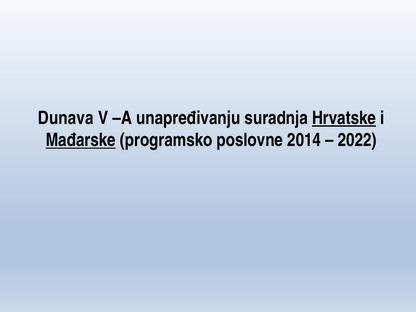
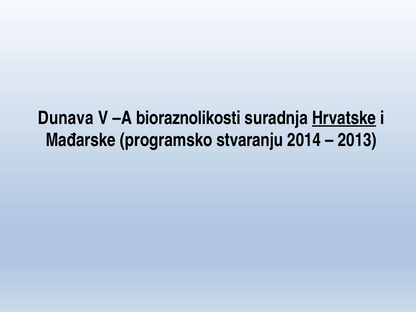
unapređivanju: unapređivanju -> bioraznolikosti
Mađarske underline: present -> none
poslovne: poslovne -> stvaranju
2022: 2022 -> 2013
